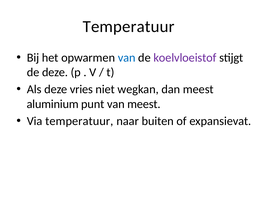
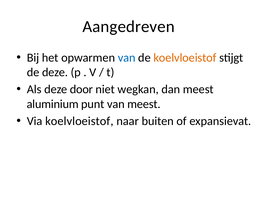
Temperatuur at (129, 27): Temperatuur -> Aangedreven
koelvloeistof at (185, 58) colour: purple -> orange
vries: vries -> door
Via temperatuur: temperatuur -> koelvloeistof
